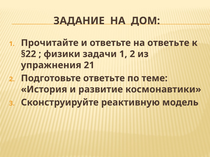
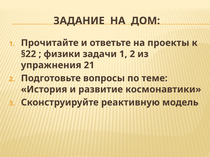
на ответьте: ответьте -> проекты
Подготовьте ответьте: ответьте -> вопросы
